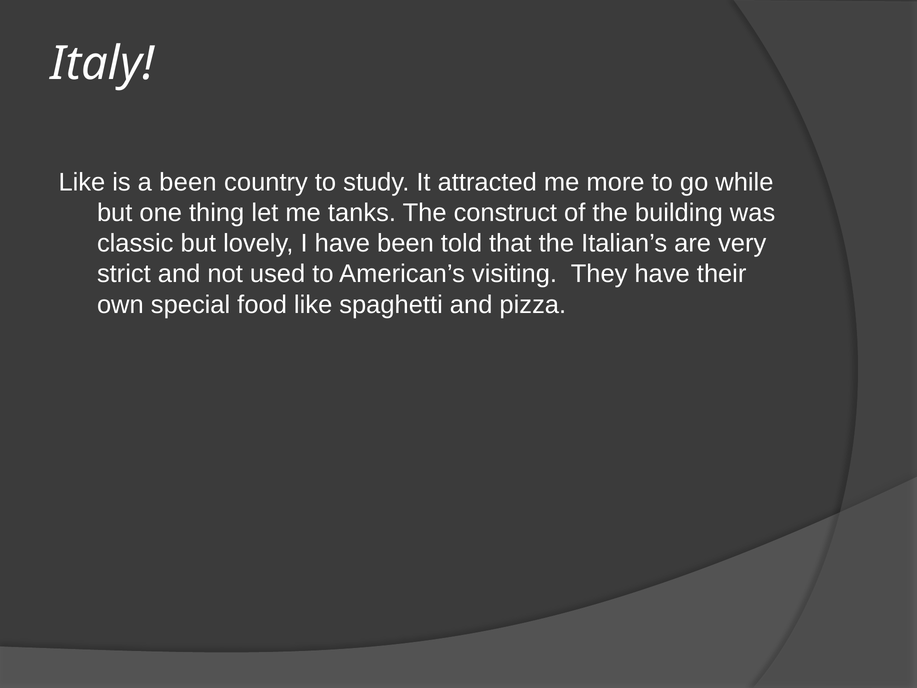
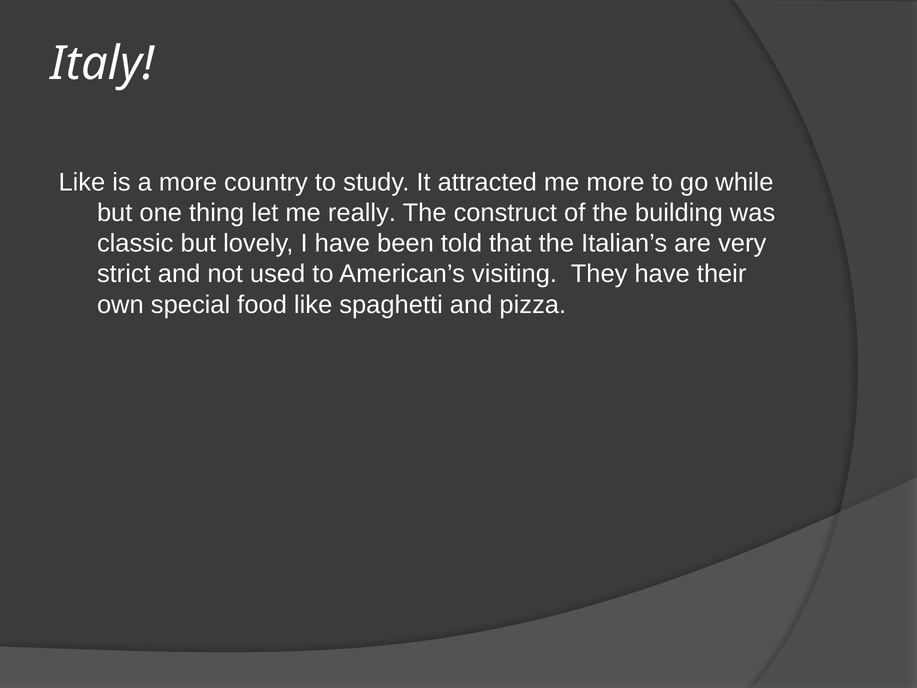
a been: been -> more
tanks: tanks -> really
